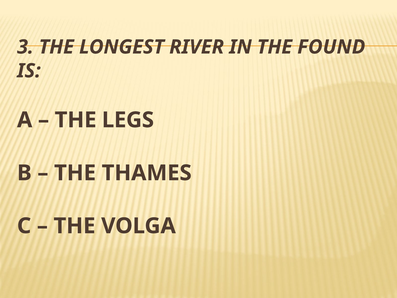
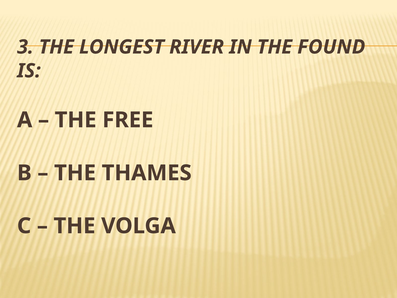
LEGS: LEGS -> FREE
